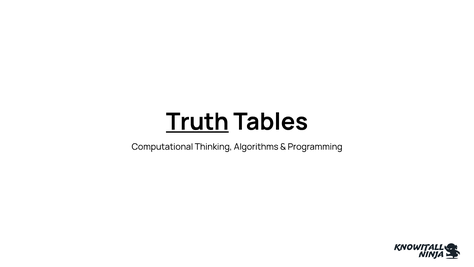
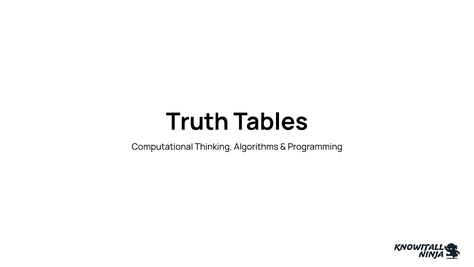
Truth underline: present -> none
